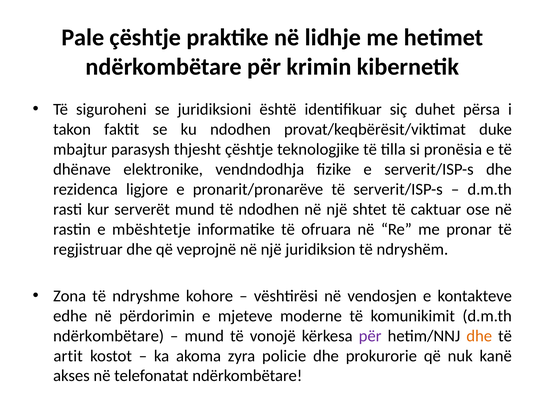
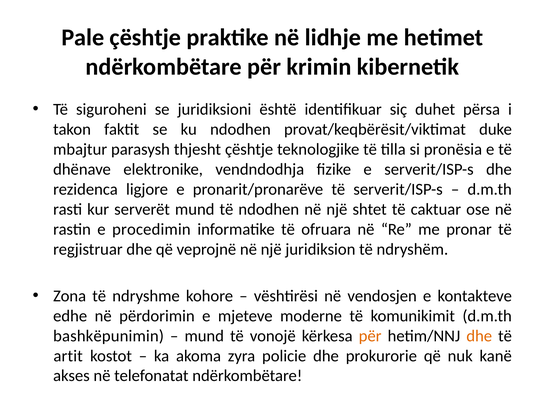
mbështetje: mbështetje -> procedimin
ndërkombëtare at (109, 336): ndërkombëtare -> bashkëpunimin
për at (370, 336) colour: purple -> orange
